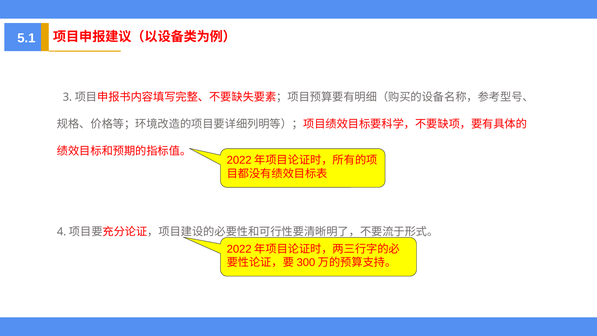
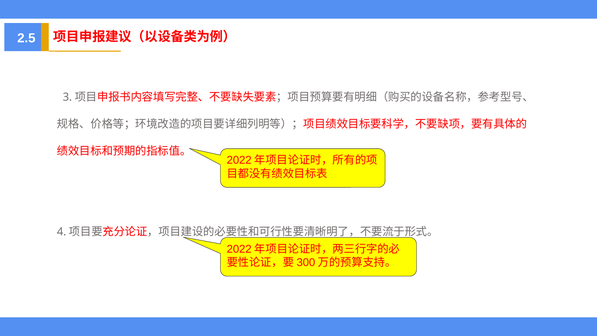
5.1: 5.1 -> 2.5
